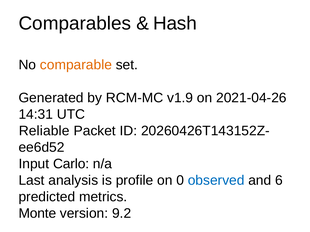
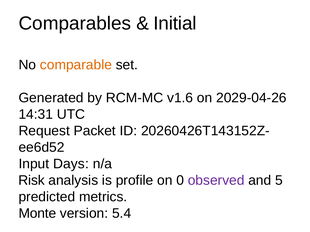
Hash: Hash -> Initial
v1.9: v1.9 -> v1.6
2021-04-26: 2021-04-26 -> 2029-04-26
Reliable: Reliable -> Request
Carlo: Carlo -> Days
Last: Last -> Risk
observed colour: blue -> purple
6: 6 -> 5
9.2: 9.2 -> 5.4
